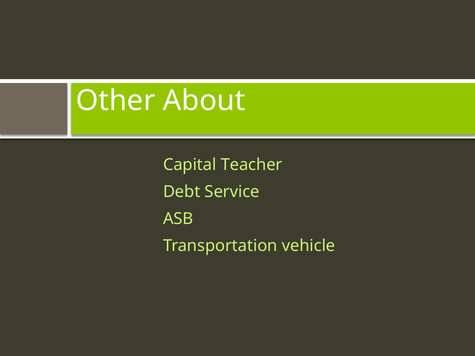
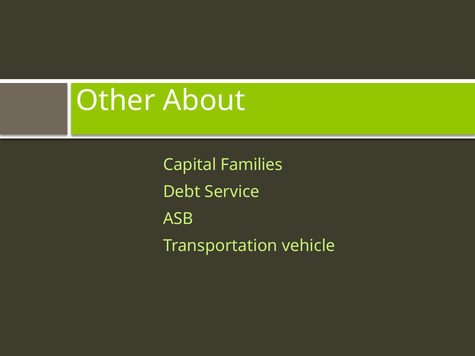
Teacher: Teacher -> Families
